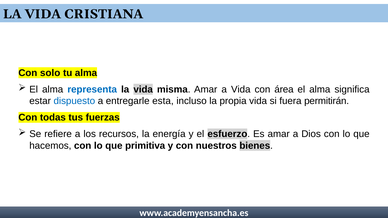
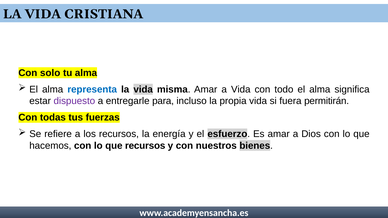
área: área -> todo
dispuesto colour: blue -> purple
esta: esta -> para
que primitiva: primitiva -> recursos
